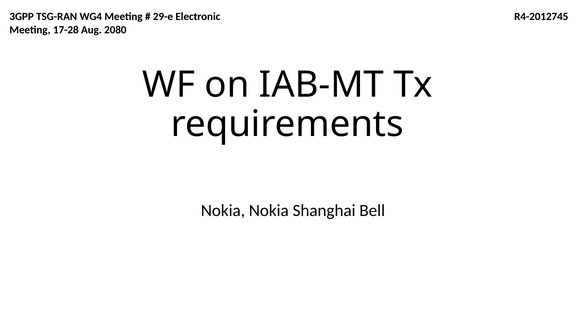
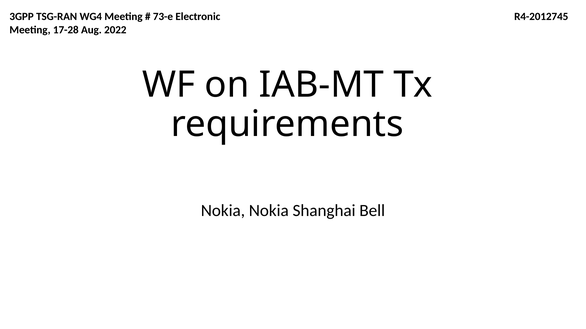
29-e: 29-e -> 73-e
2080: 2080 -> 2022
